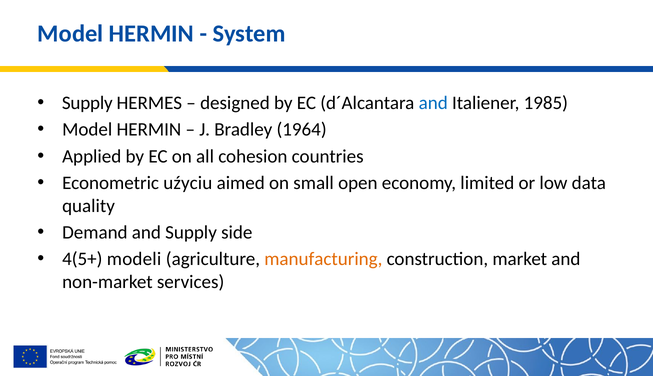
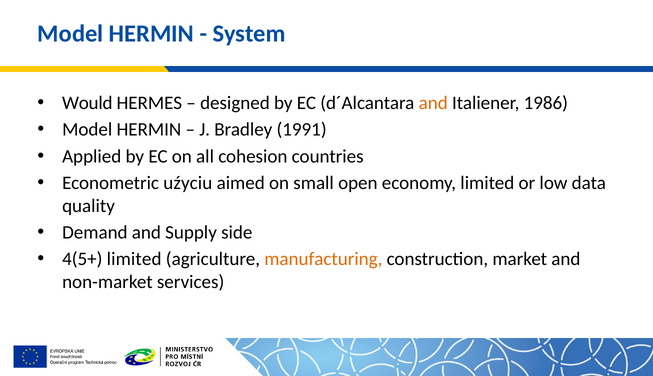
Supply at (87, 103): Supply -> Would
and at (433, 103) colour: blue -> orange
1985: 1985 -> 1986
1964: 1964 -> 1991
4(5+ modeli: modeli -> limited
